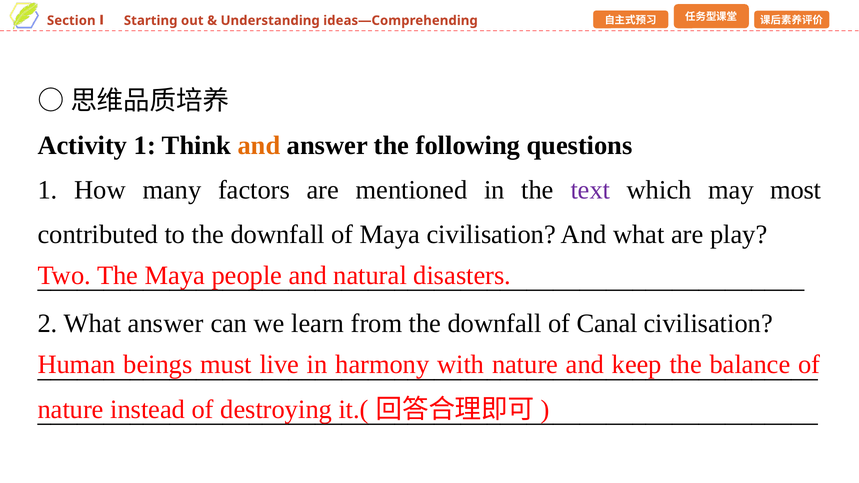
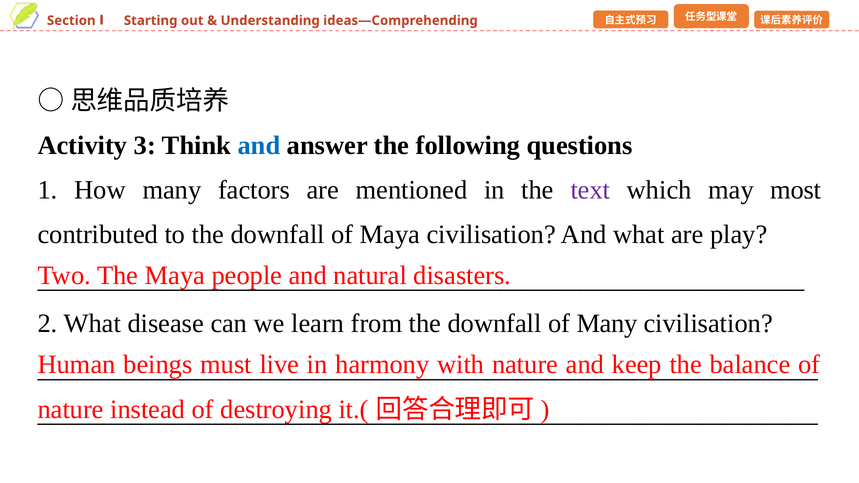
Activity 1: 1 -> 3
and at (259, 146) colour: orange -> blue
What answer: answer -> disease
of Canal: Canal -> Many
